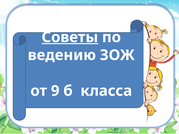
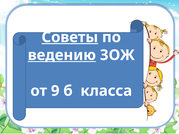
ведению underline: none -> present
